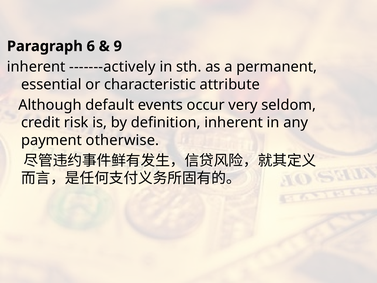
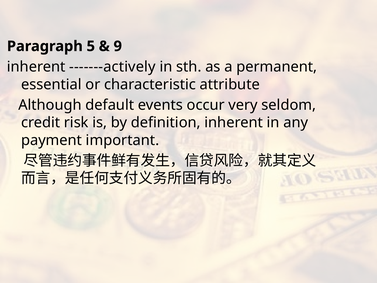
6: 6 -> 5
otherwise: otherwise -> important
